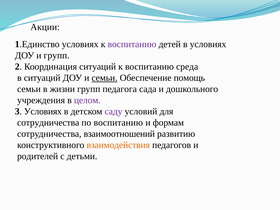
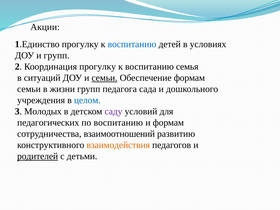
1.Единство условиях: условиях -> прогулку
воспитанию at (132, 44) colour: purple -> blue
Координация ситуаций: ситуаций -> прогулку
среда: среда -> семья
Обеспечение помощь: помощь -> формам
целом colour: purple -> blue
3 Условиях: Условиях -> Молодых
сотрудничества at (48, 123): сотрудничества -> педагогических
родителей underline: none -> present
